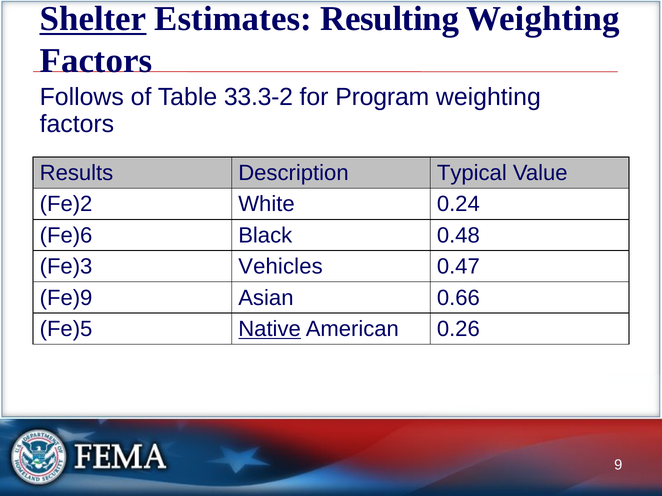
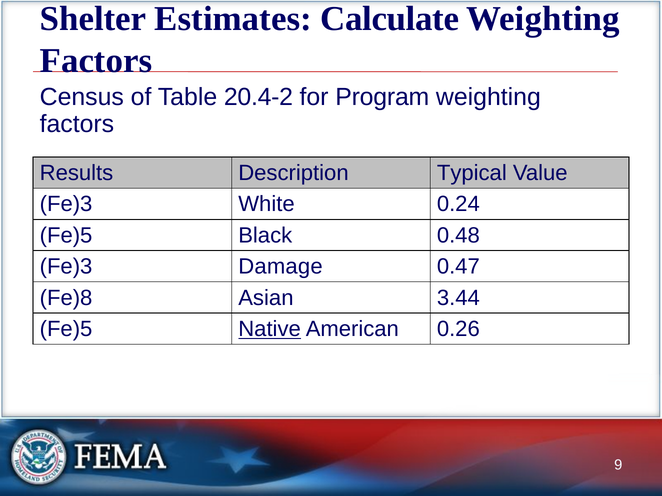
Shelter underline: present -> none
Resulting: Resulting -> Calculate
Follows: Follows -> Census
33.3-2: 33.3-2 -> 20.4-2
Fe)2 at (66, 204): Fe)2 -> Fe)3
Fe)6 at (66, 236): Fe)6 -> Fe)5
Vehicles: Vehicles -> Damage
Fe)9: Fe)9 -> Fe)8
0.66: 0.66 -> 3.44
